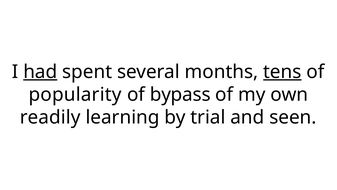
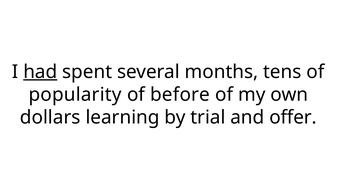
tens underline: present -> none
bypass: bypass -> before
readily: readily -> dollars
seen: seen -> offer
